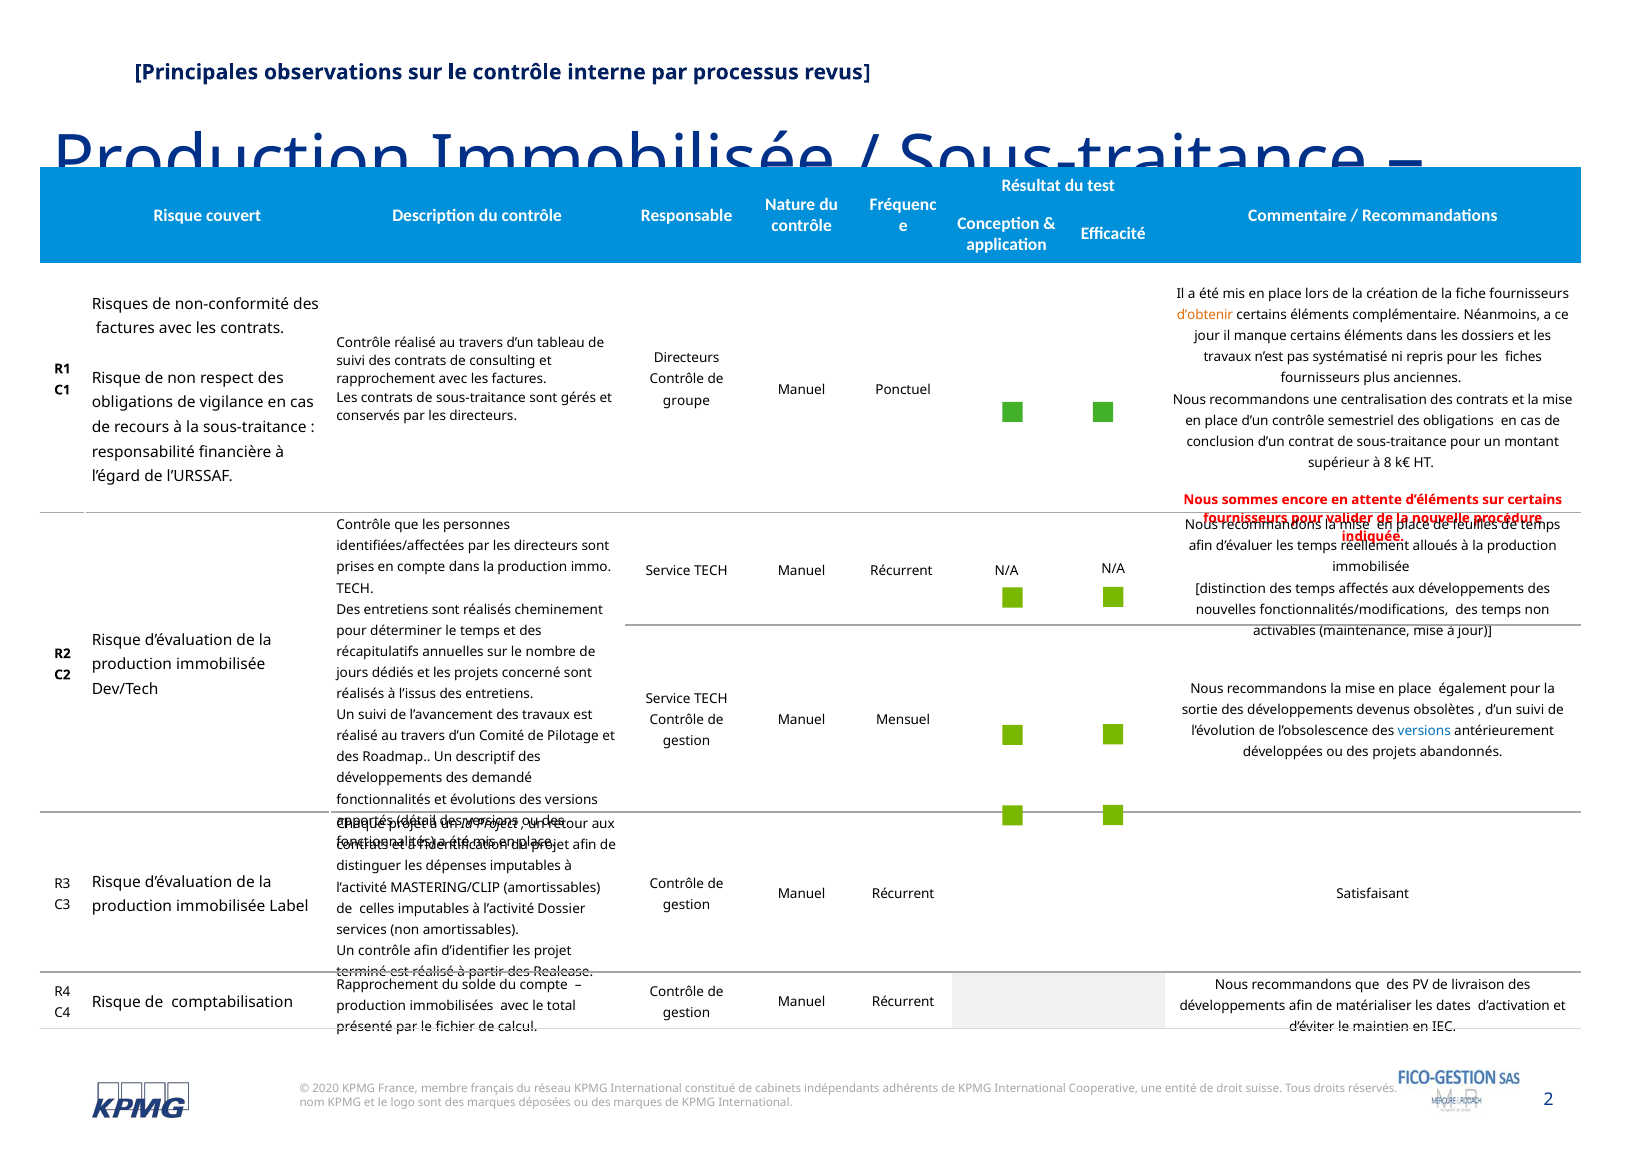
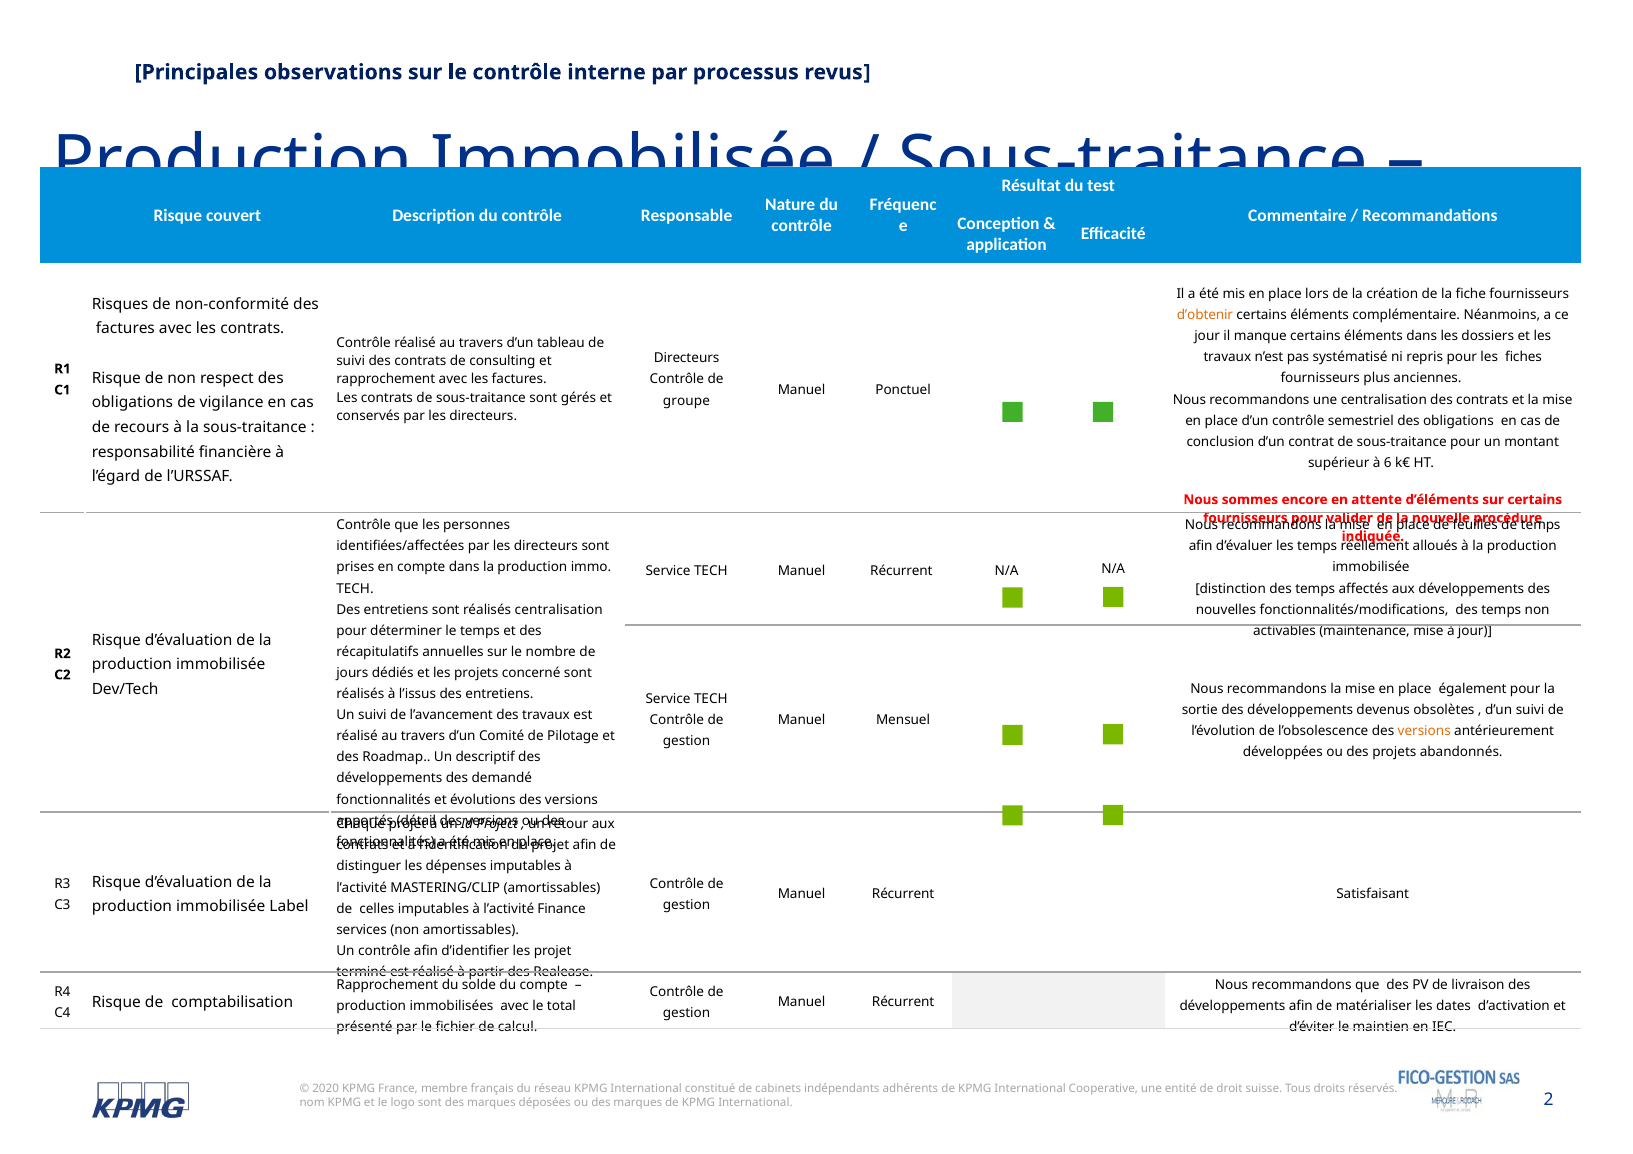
8: 8 -> 6
réalisés cheminement: cheminement -> centralisation
versions at (1424, 731) colour: blue -> orange
Dossier: Dossier -> Finance
